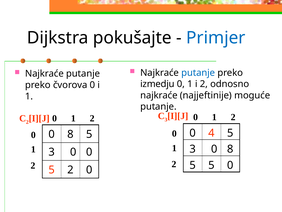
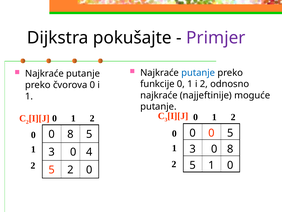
Primjer colour: blue -> purple
izmedju: izmedju -> funkcije
4 at (212, 133): 4 -> 0
0 at (89, 152): 0 -> 4
5 5: 5 -> 1
